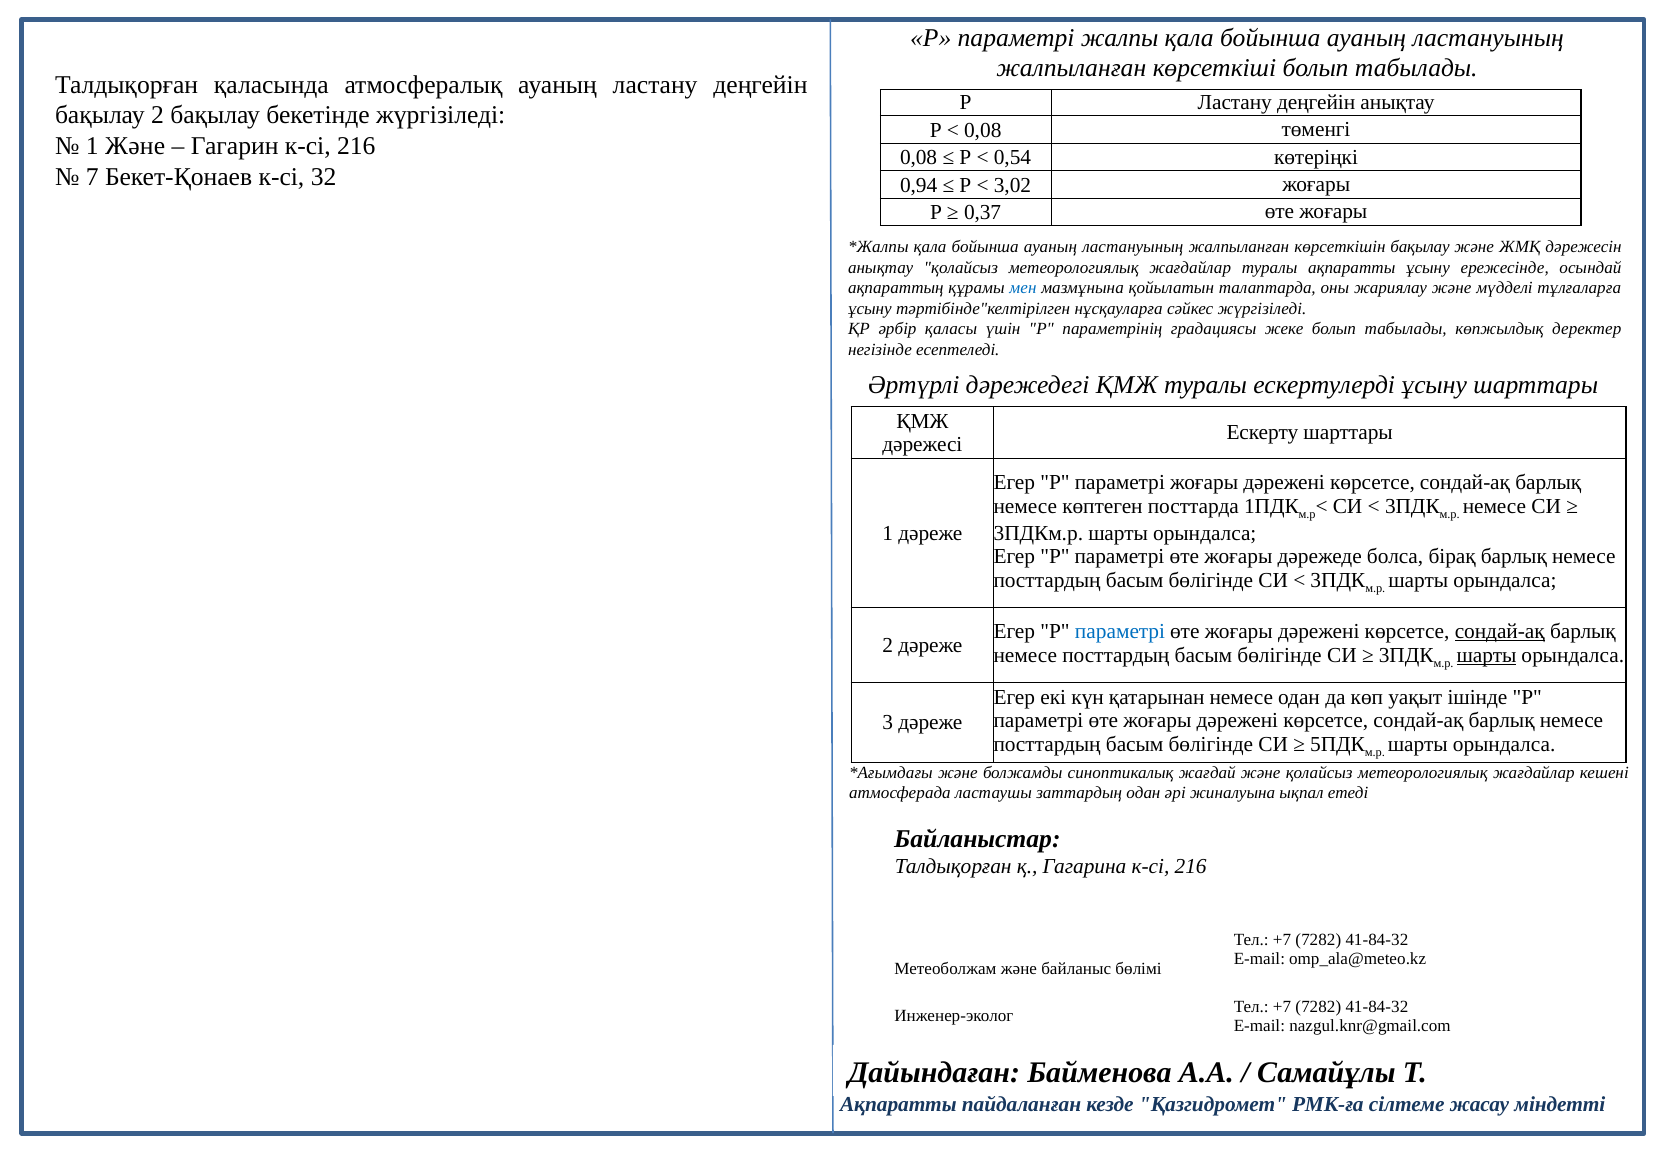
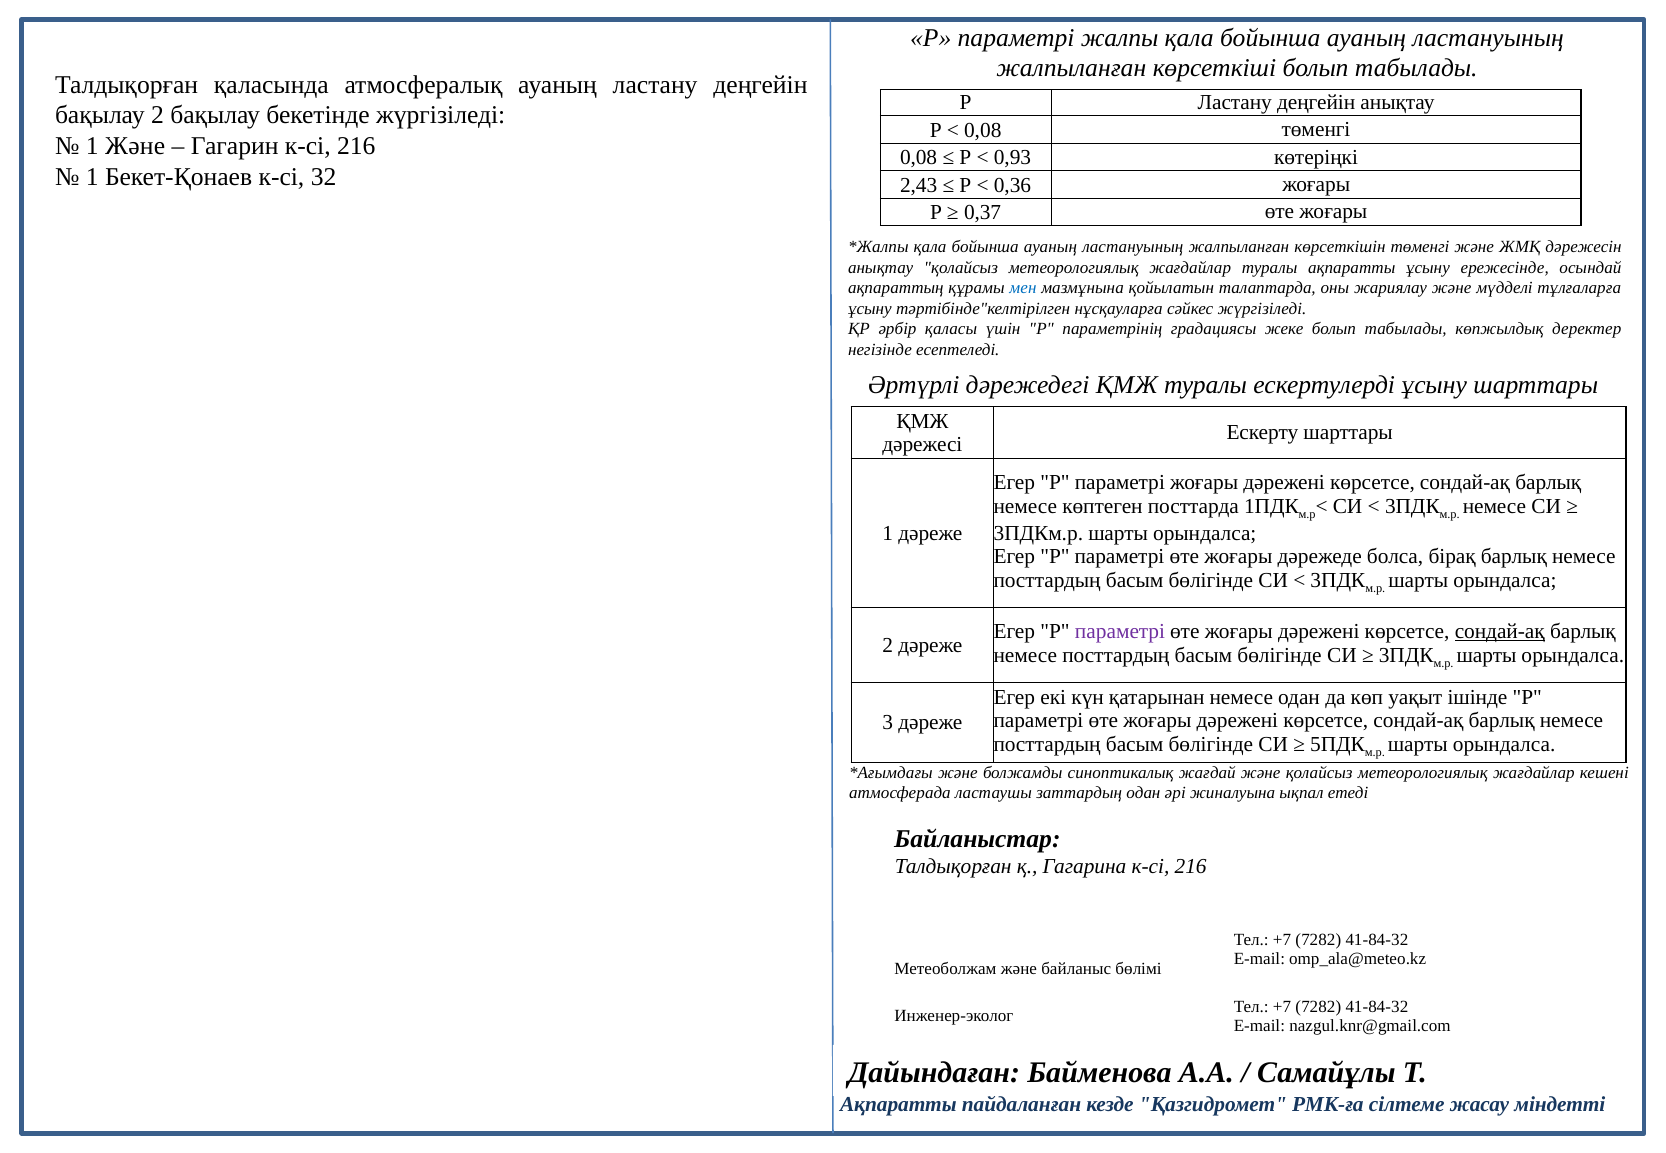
0,54: 0,54 -> 0,93
7 at (92, 177): 7 -> 1
0,94: 0,94 -> 2,43
3,02: 3,02 -> 0,36
көрсеткішін бақылау: бақылау -> төменгі
параметрі at (1120, 632) colour: blue -> purple
шарты at (1487, 655) underline: present -> none
